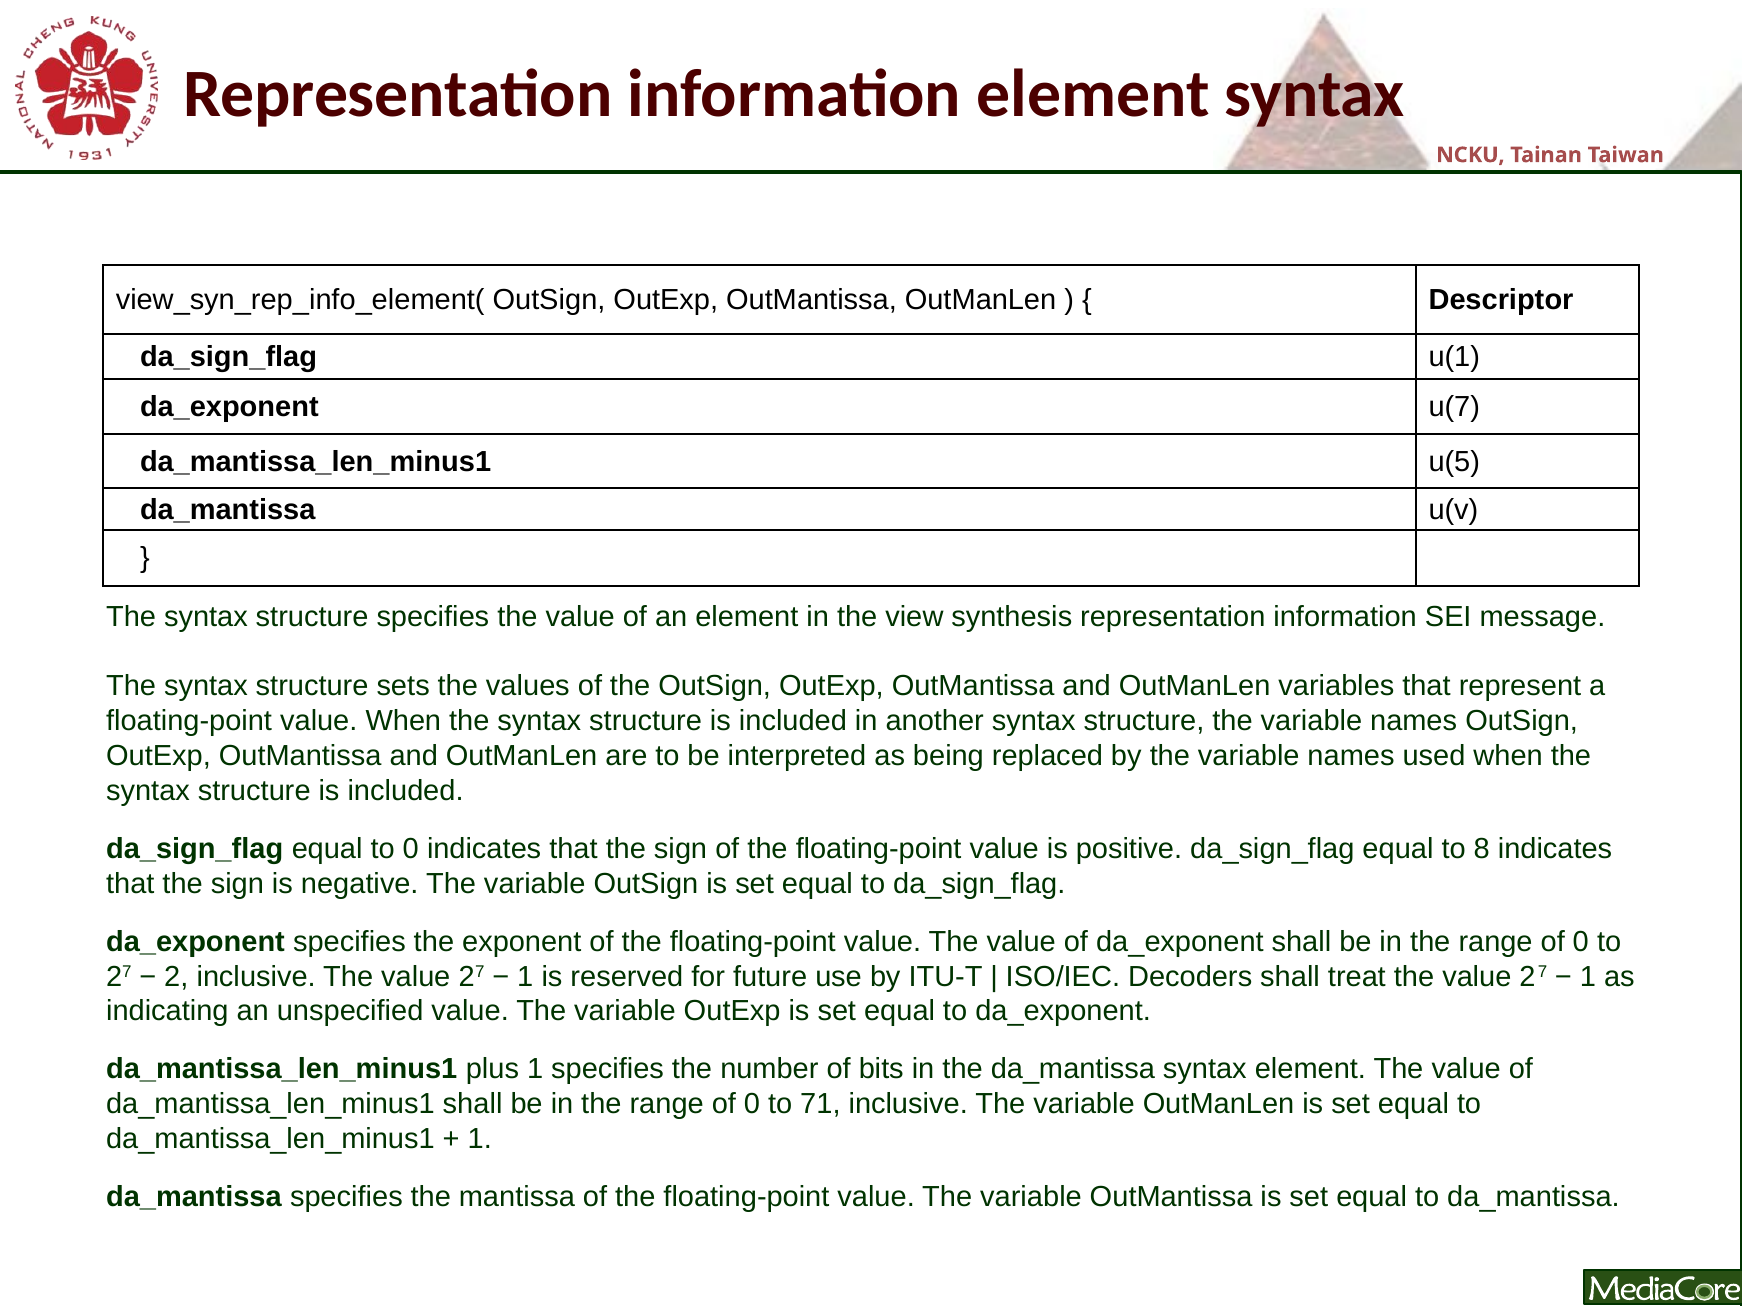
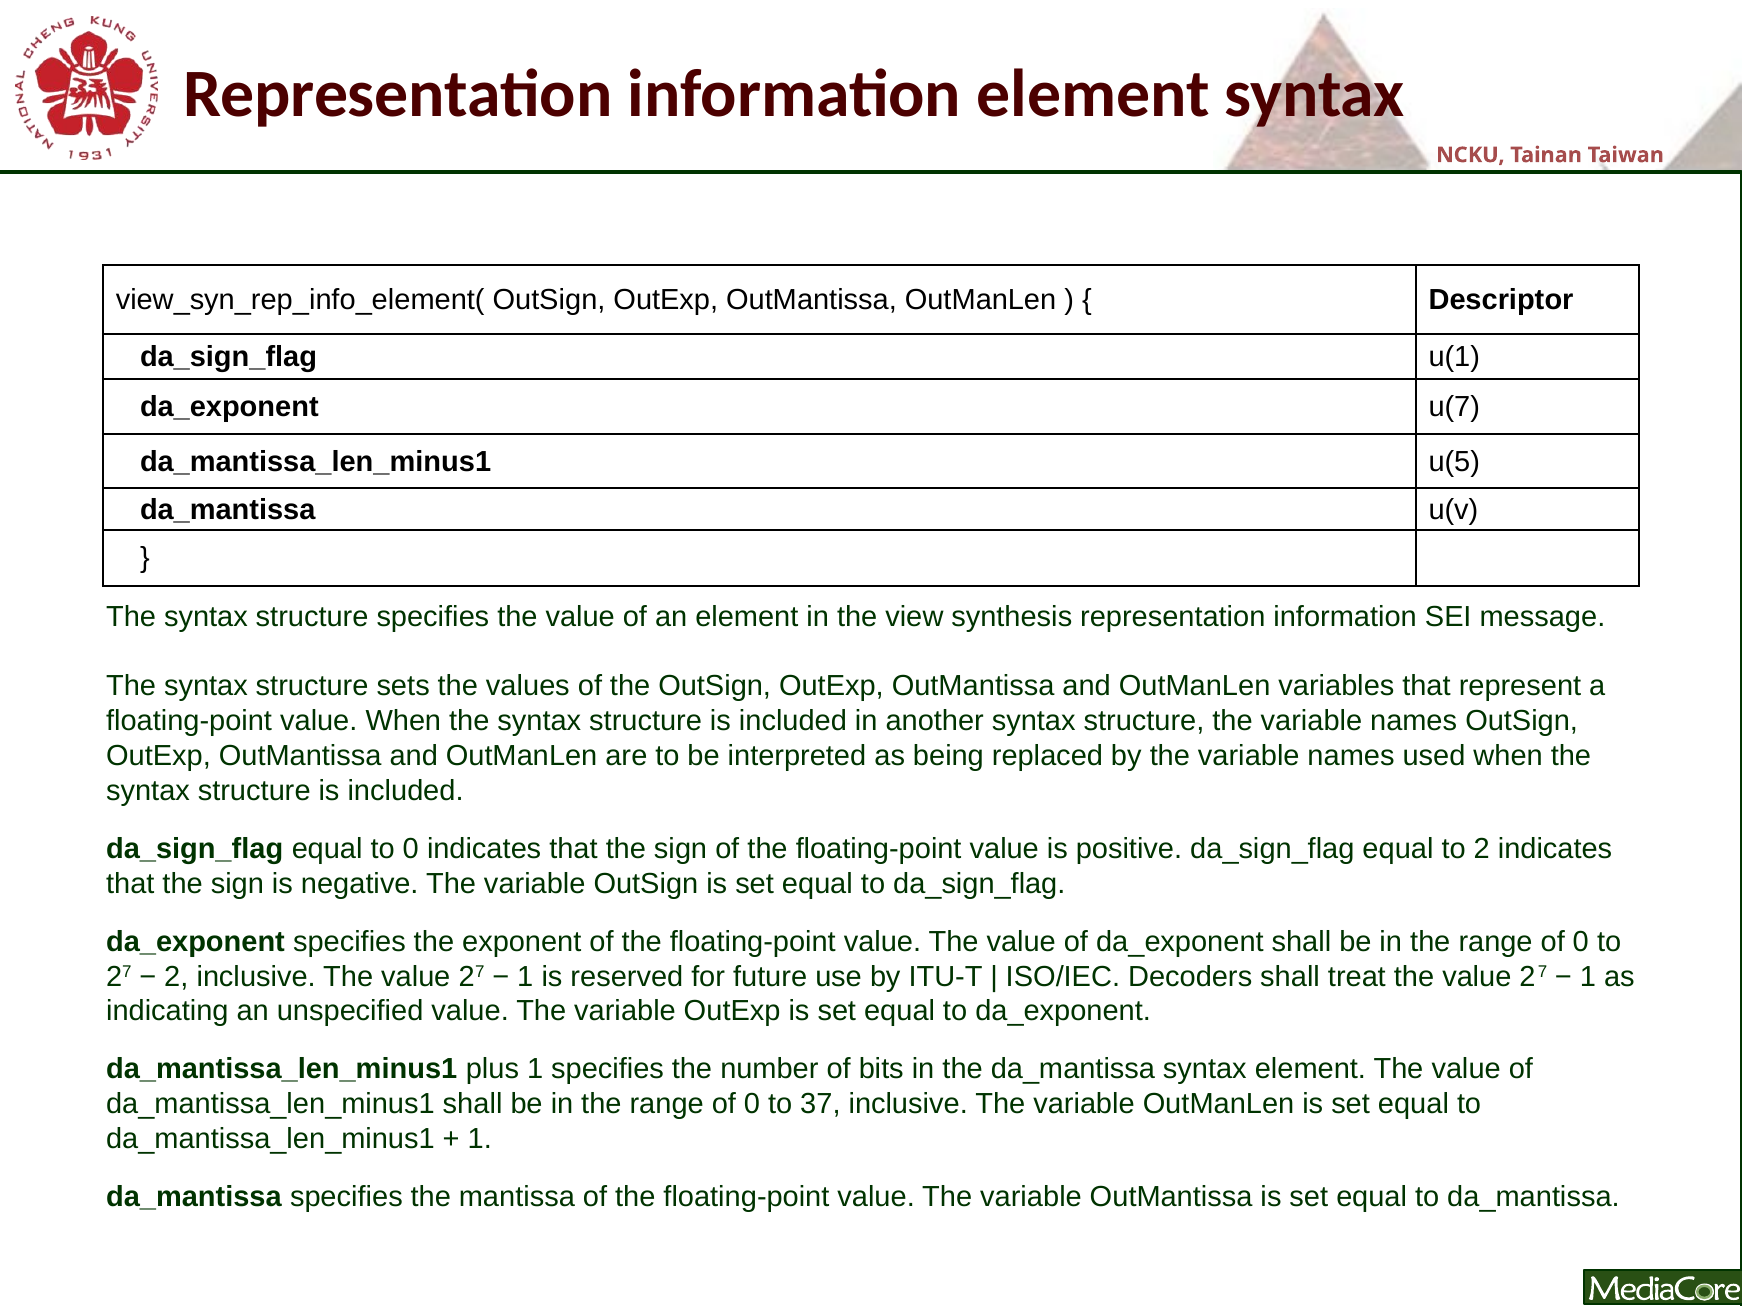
to 8: 8 -> 2
71: 71 -> 37
